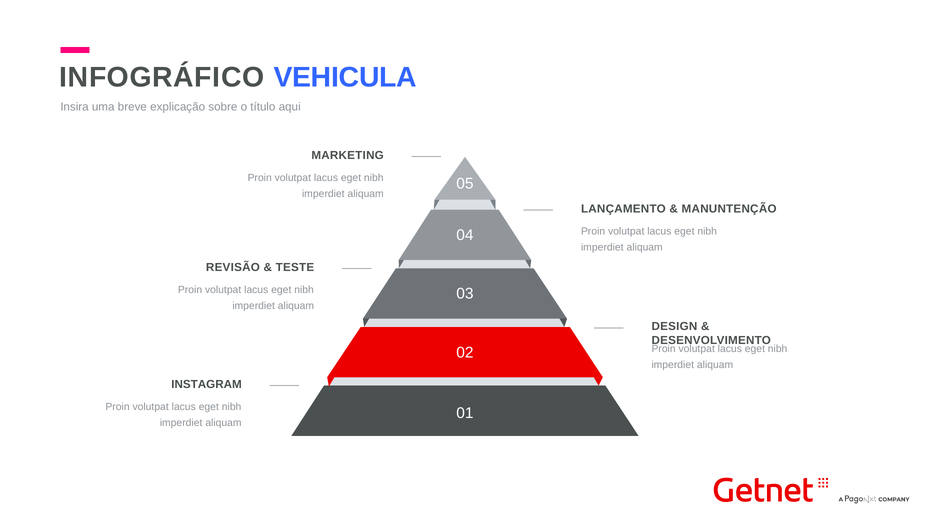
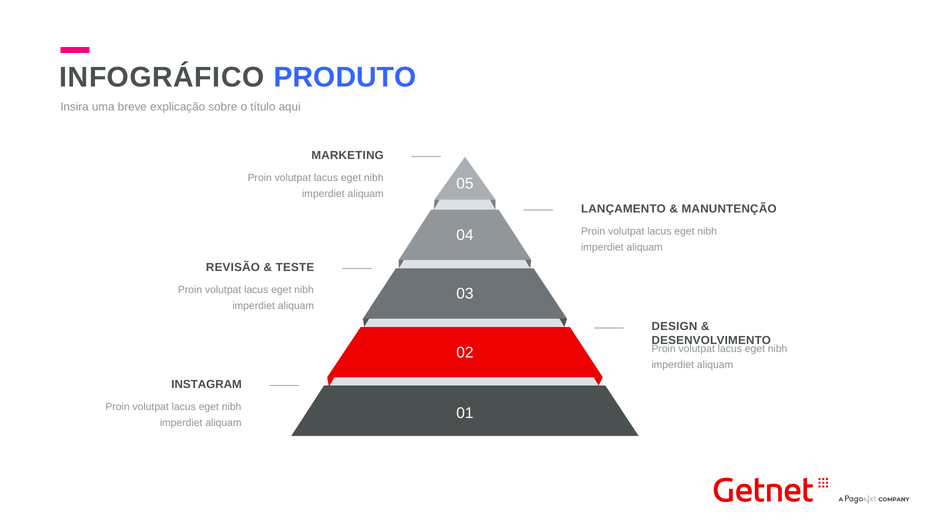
VEHICULA: VEHICULA -> PRODUTO
